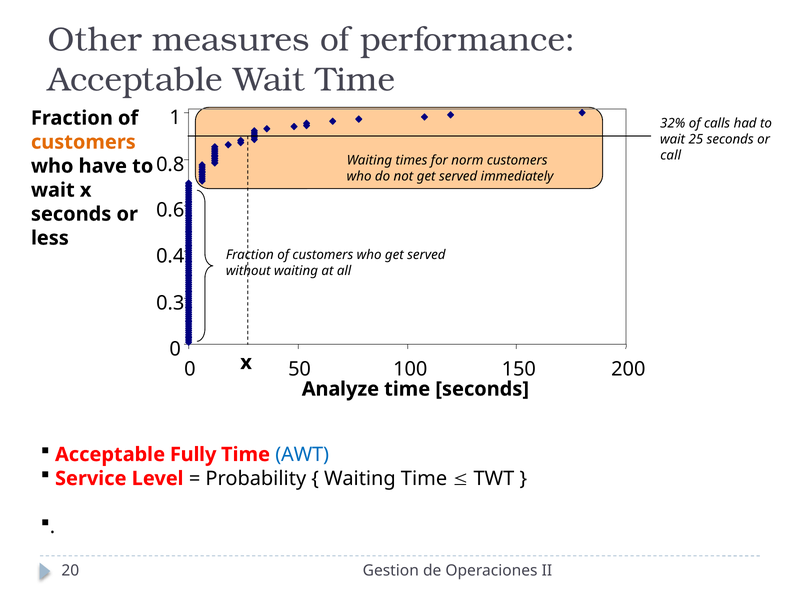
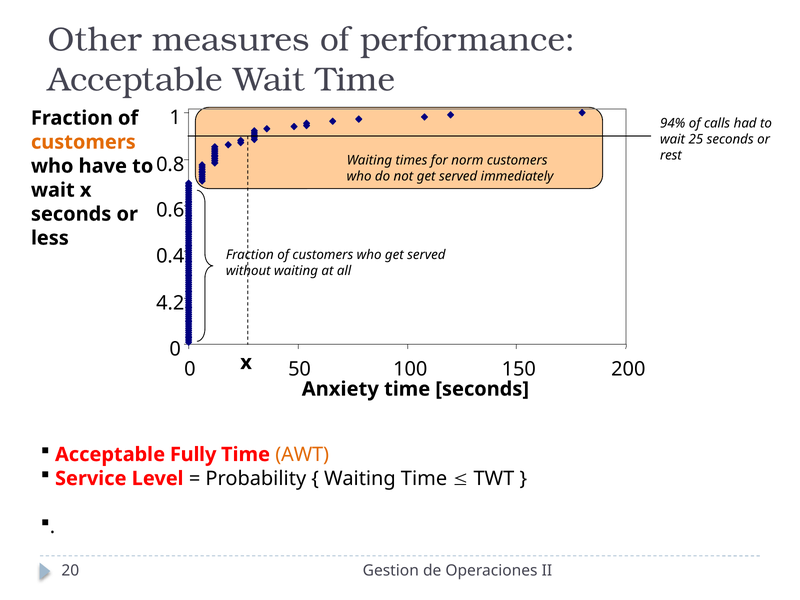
32%: 32% -> 94%
call: call -> rest
0.3: 0.3 -> 4.2
Analyze: Analyze -> Anxiety
AWT colour: blue -> orange
